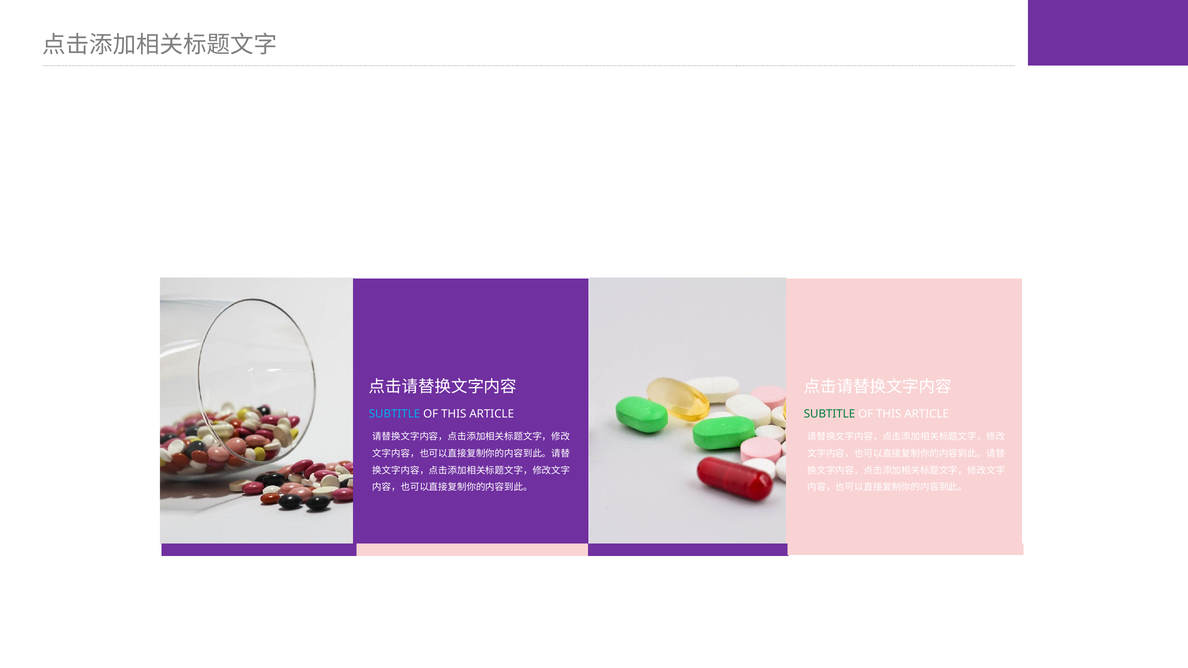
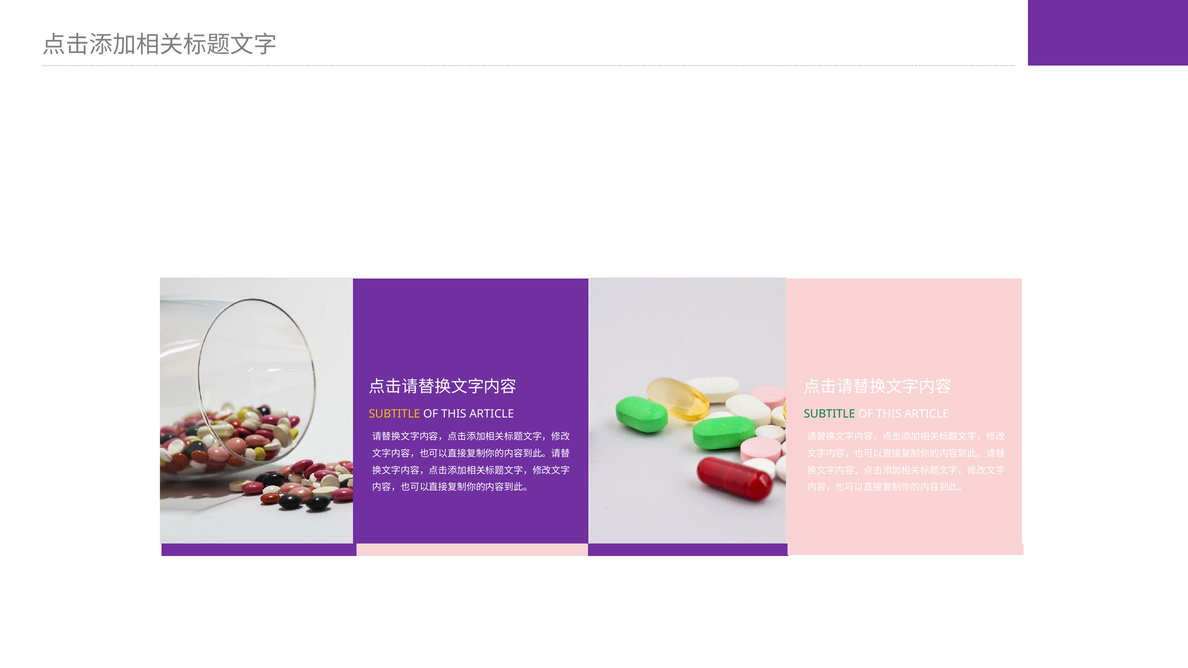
SUBTITLE at (394, 414) colour: light blue -> yellow
